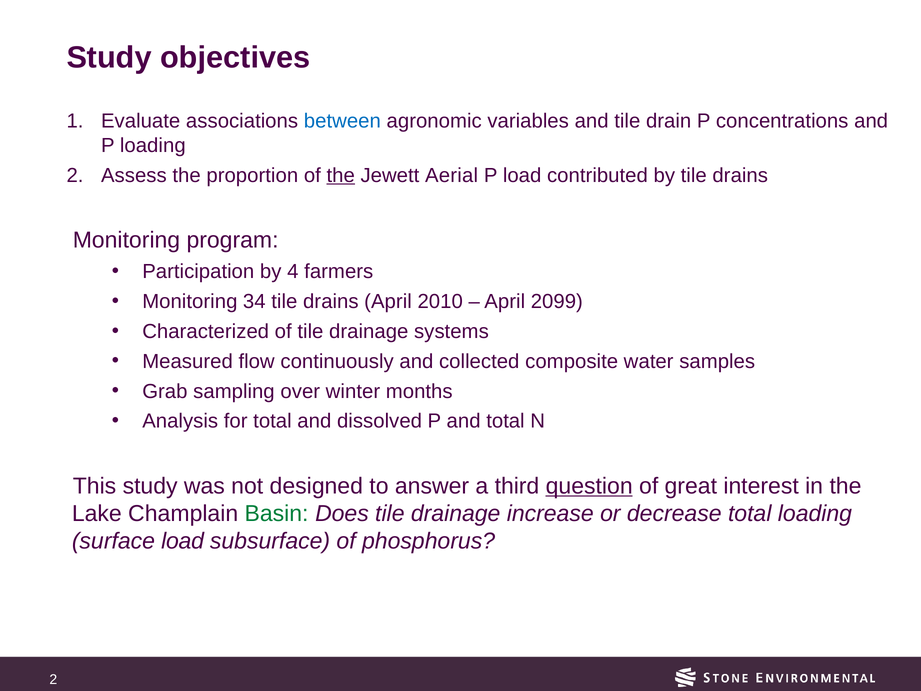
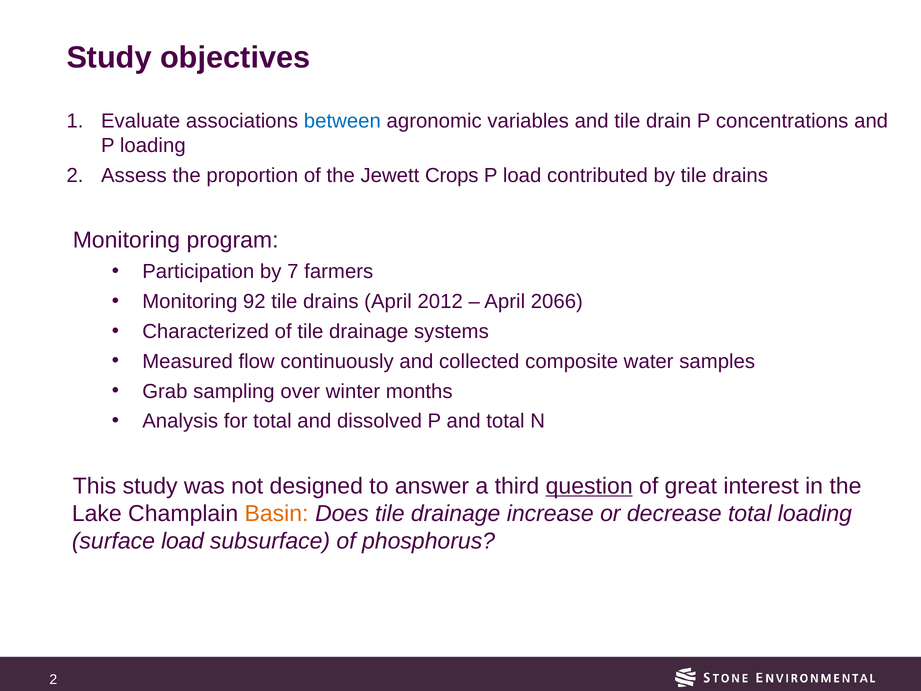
the at (341, 175) underline: present -> none
Aerial: Aerial -> Crops
4: 4 -> 7
34: 34 -> 92
2010: 2010 -> 2012
2099: 2099 -> 2066
Basin colour: green -> orange
